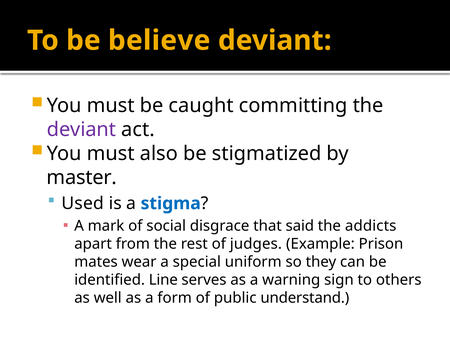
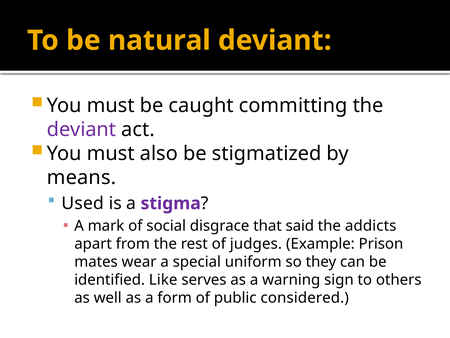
believe: believe -> natural
master: master -> means
stigma colour: blue -> purple
Line: Line -> Like
understand: understand -> considered
